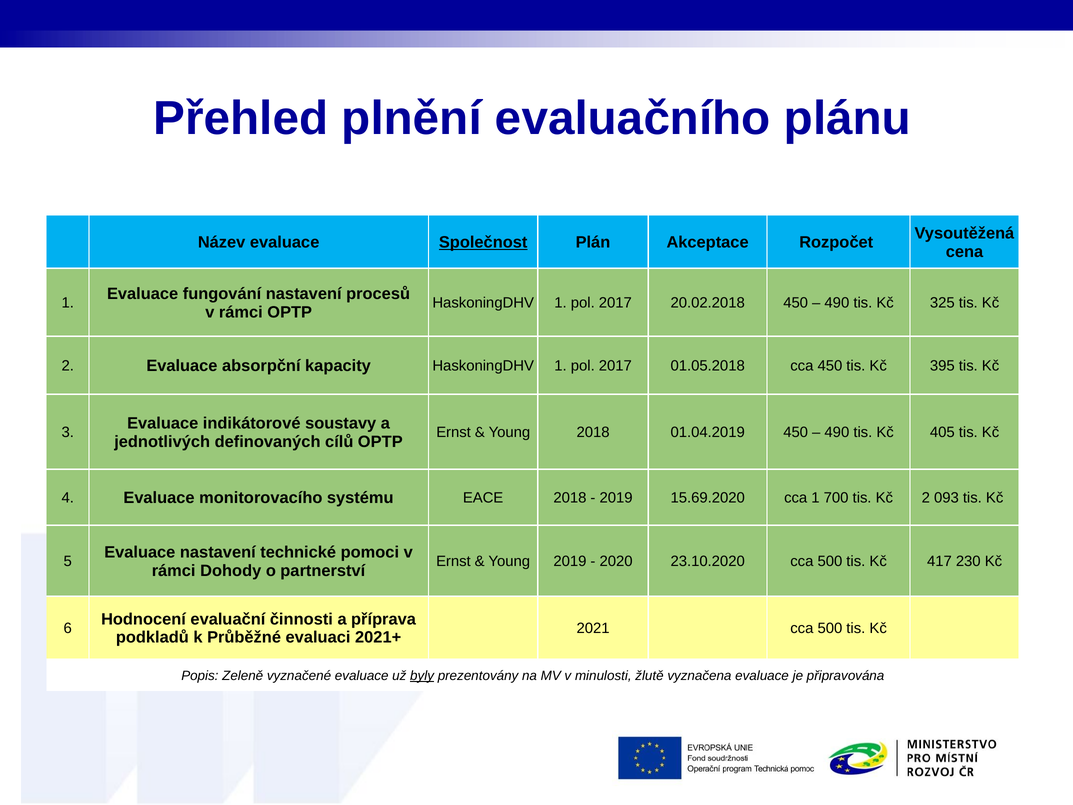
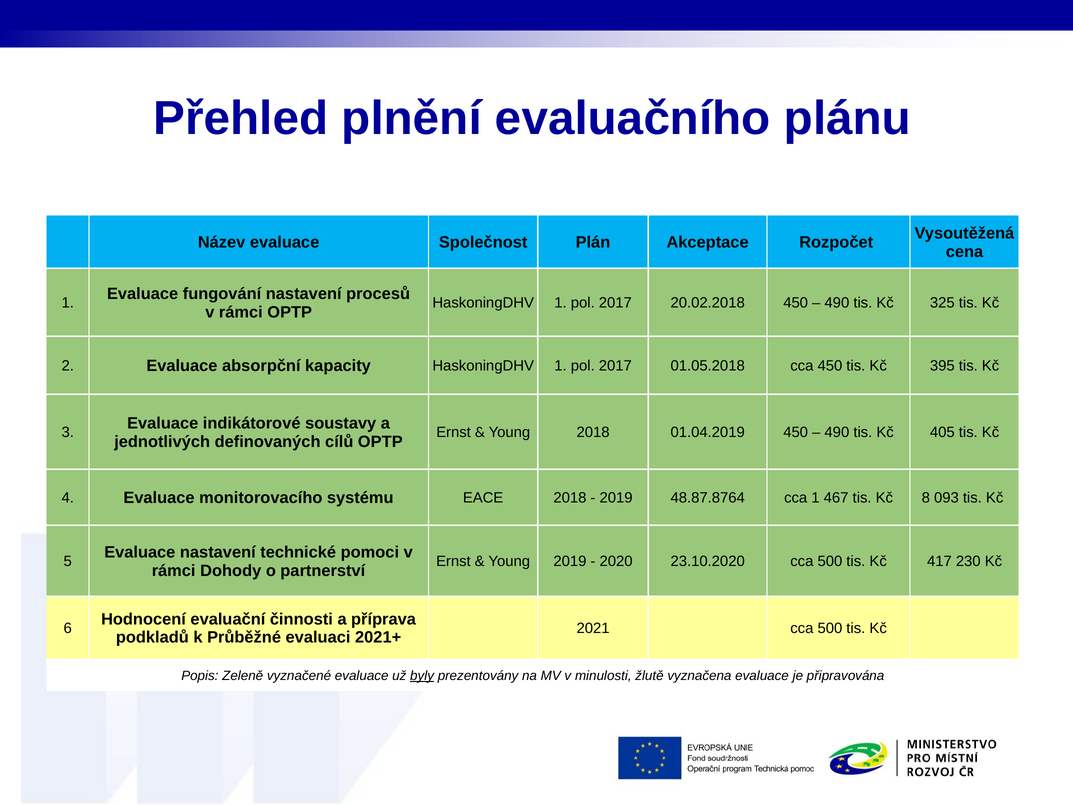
Společnost underline: present -> none
15.69.2020: 15.69.2020 -> 48.87.8764
700: 700 -> 467
2 at (926, 498): 2 -> 8
